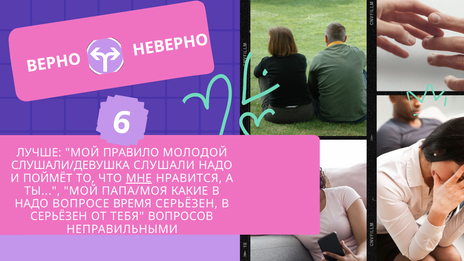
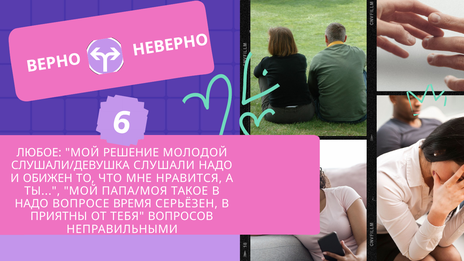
ЛУЧШЕ: ЛУЧШЕ -> ЛЮБОЕ
ПРАВИЛО: ПРАВИЛО -> РЕШЕНИЕ
ПОЙМЁТ: ПОЙМЁТ -> ОБИЖЕН
МНЕ underline: present -> none
КАКИЕ: КАКИЕ -> ТАКОЕ
СЕРЬЁЗЕН at (59, 216): СЕРЬЁЗЕН -> ПРИЯТНЫ
